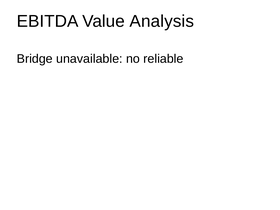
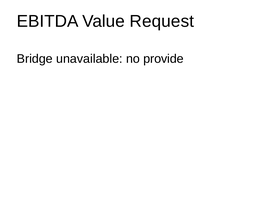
Analysis: Analysis -> Request
reliable: reliable -> provide
